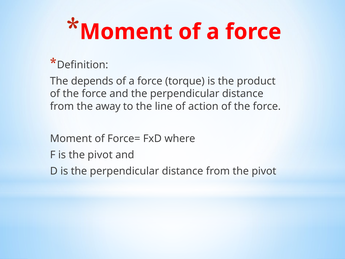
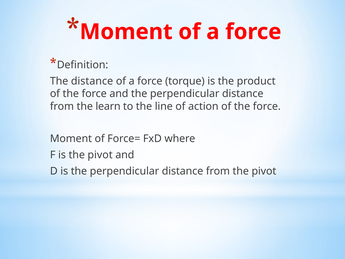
The depends: depends -> distance
away: away -> learn
